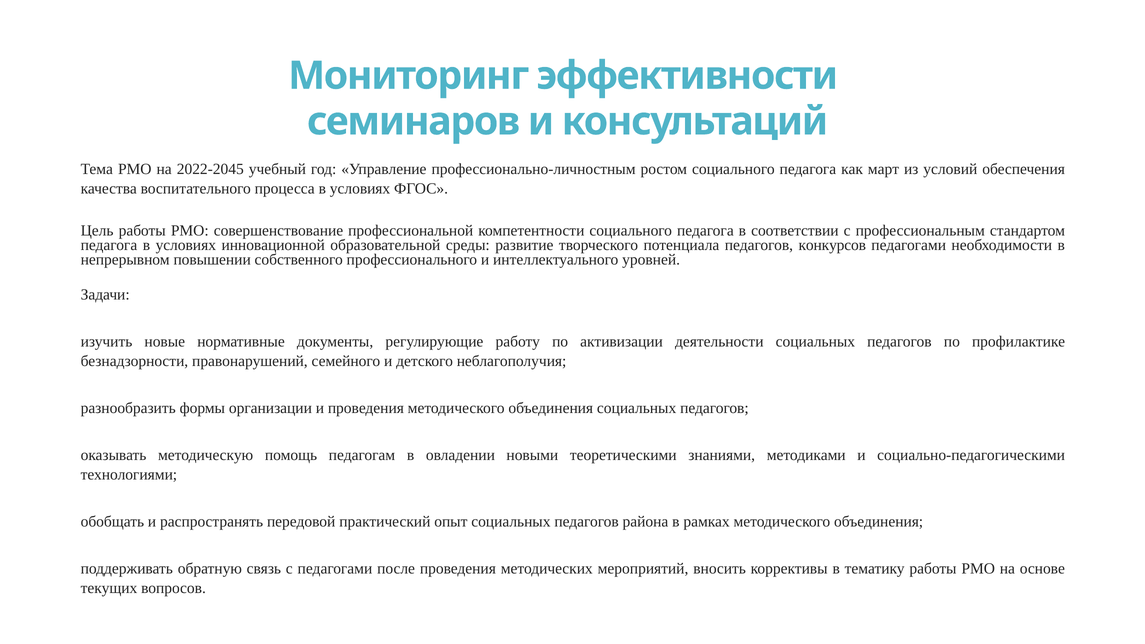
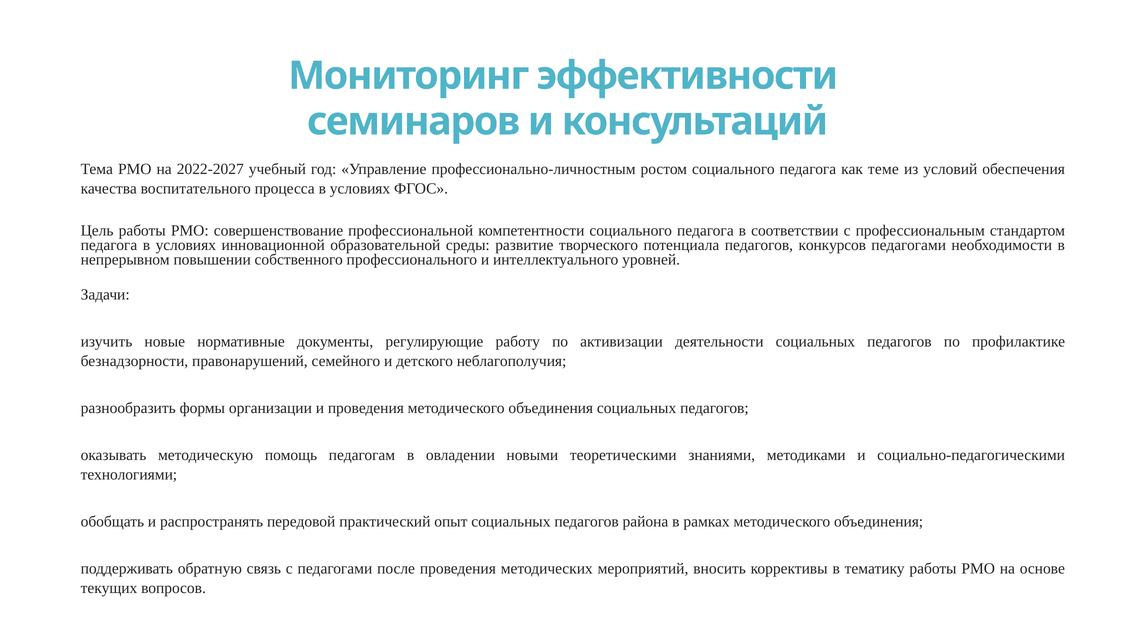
2022-2045: 2022-2045 -> 2022-2027
март: март -> теме
